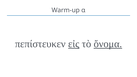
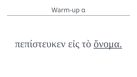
εἰς underline: present -> none
